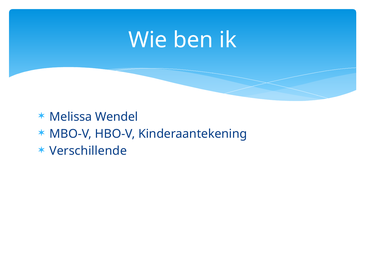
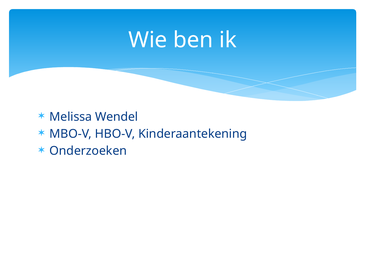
Verschillende: Verschillende -> Onderzoeken
